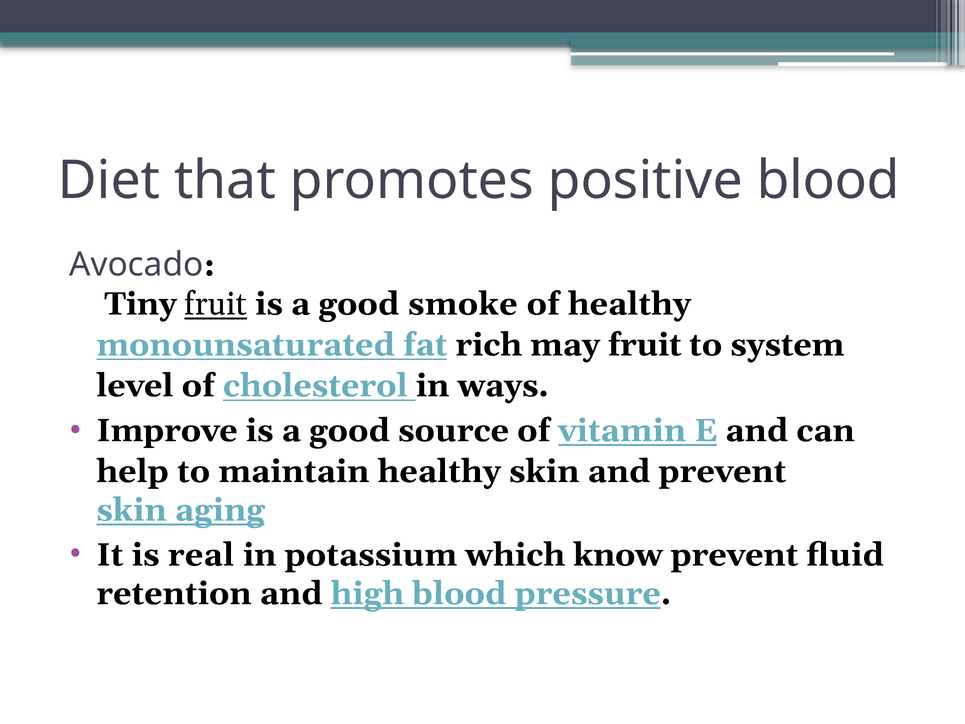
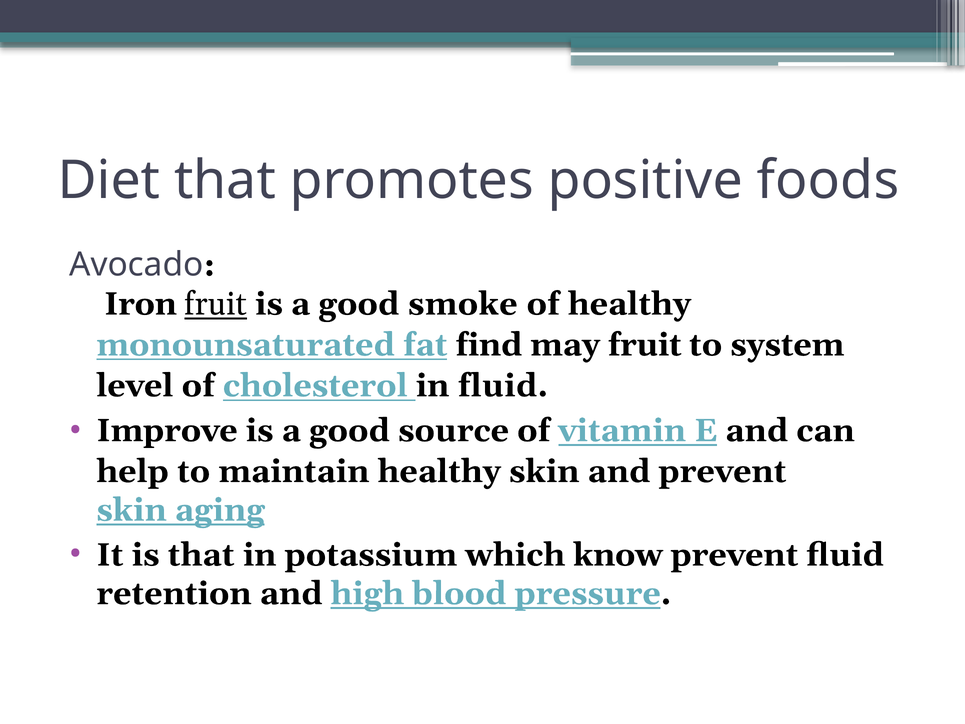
positive blood: blood -> foods
Tiny: Tiny -> Iron
rich: rich -> find
in ways: ways -> fluid
is real: real -> that
